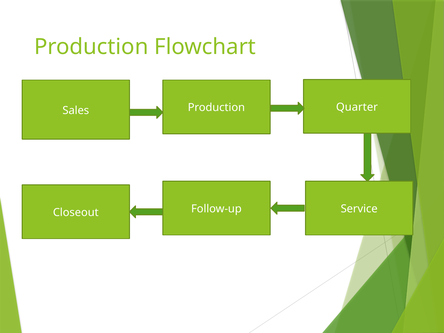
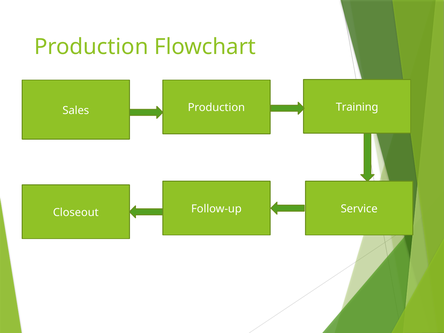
Quarter: Quarter -> Training
